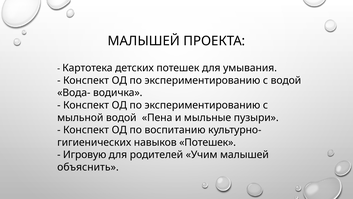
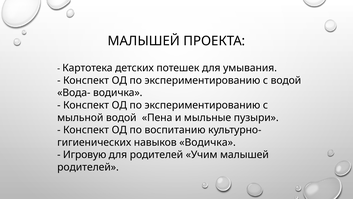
навыков Потешек: Потешек -> Водичка
объяснить at (88, 167): объяснить -> родителей
